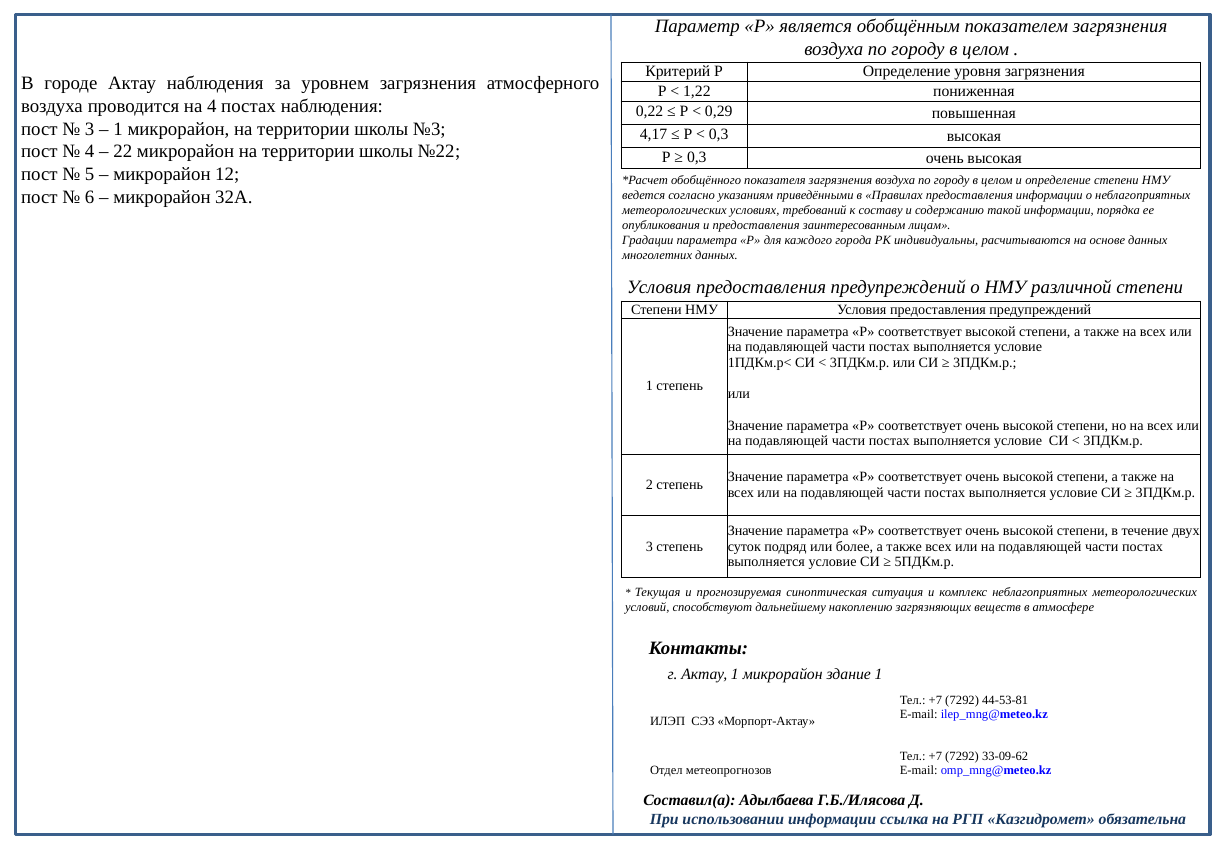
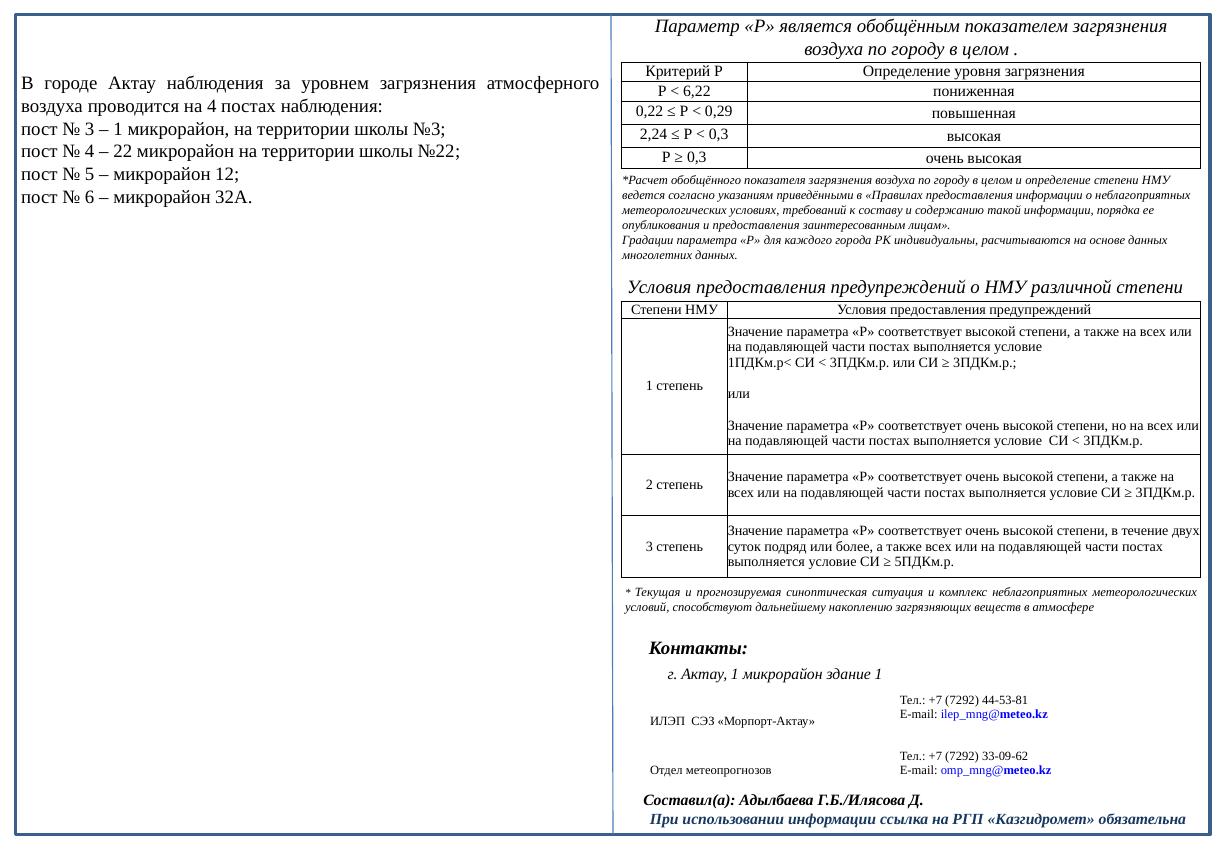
1,22: 1,22 -> 6,22
4,17: 4,17 -> 2,24
